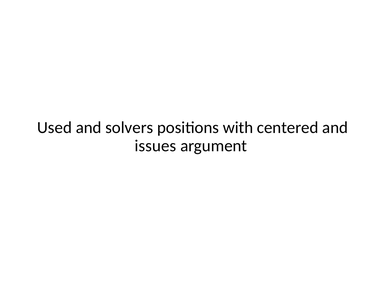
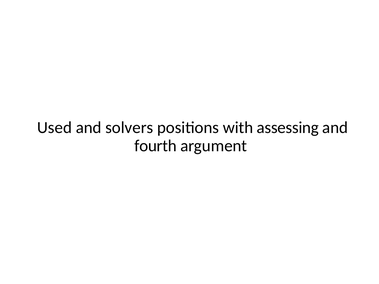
centered: centered -> assessing
issues: issues -> fourth
